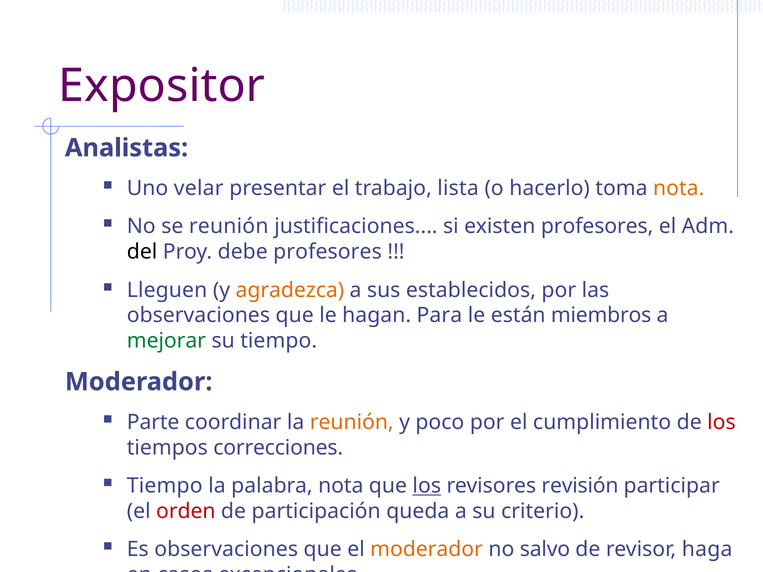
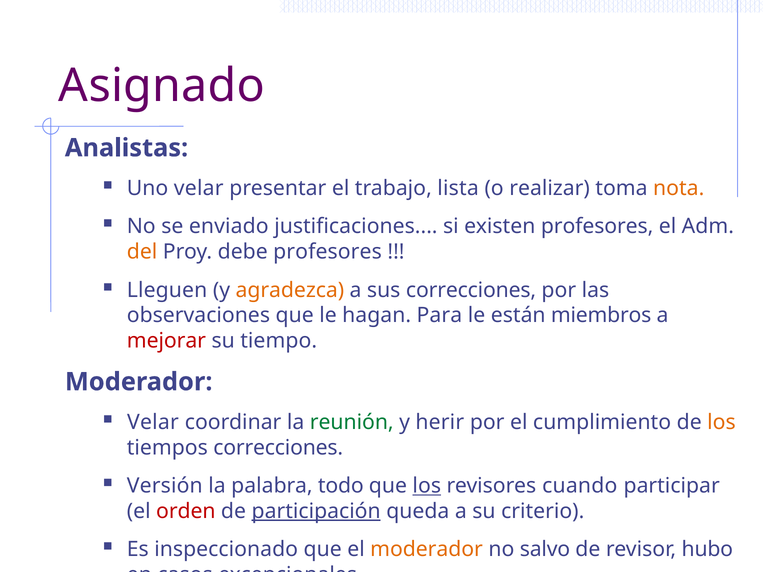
Expositor: Expositor -> Asignado
hacerlo: hacerlo -> realizar
se reunión: reunión -> enviado
del colour: black -> orange
sus establecidos: establecidos -> correcciones
mejorar colour: green -> red
Parte at (153, 422): Parte -> Velar
reunión at (352, 422) colour: orange -> green
poco: poco -> herir
los at (721, 422) colour: red -> orange
Tiempo at (165, 486): Tiempo -> Versión
palabra nota: nota -> todo
revisión: revisión -> cuando
participación underline: none -> present
Es observaciones: observaciones -> inspeccionado
haga: haga -> hubo
